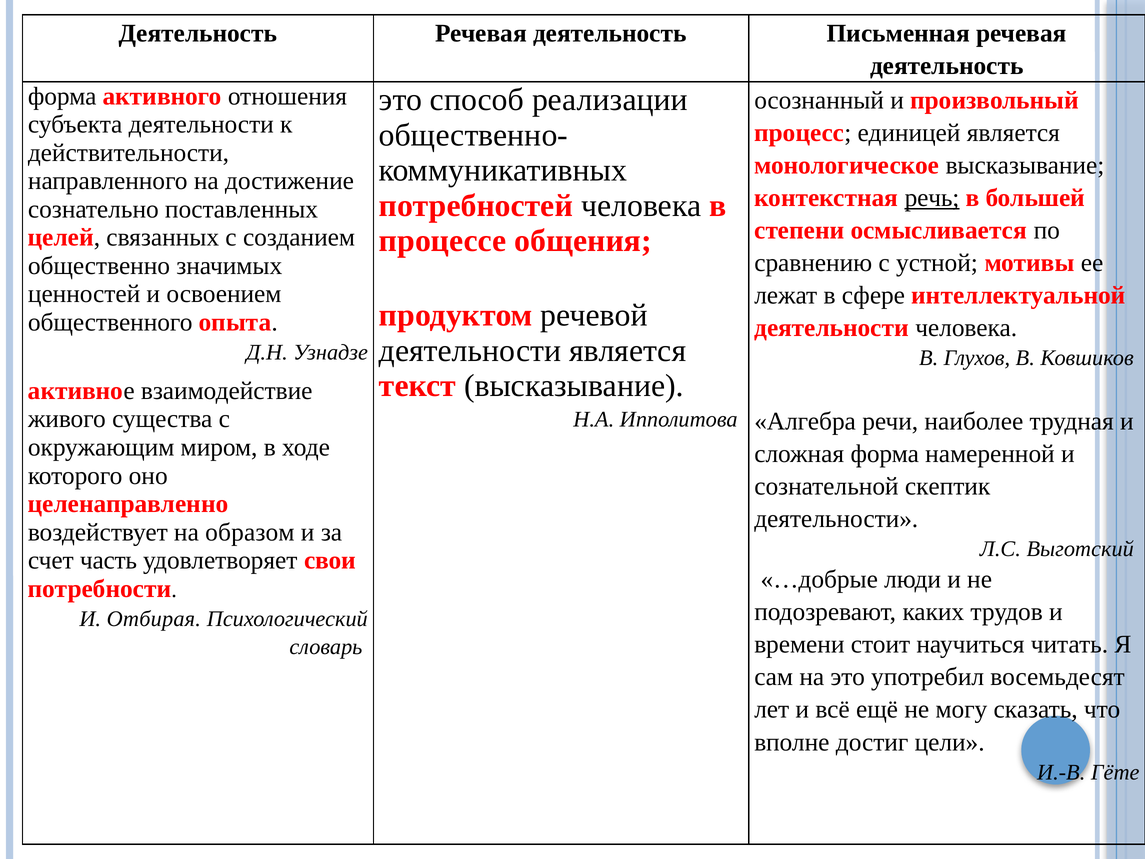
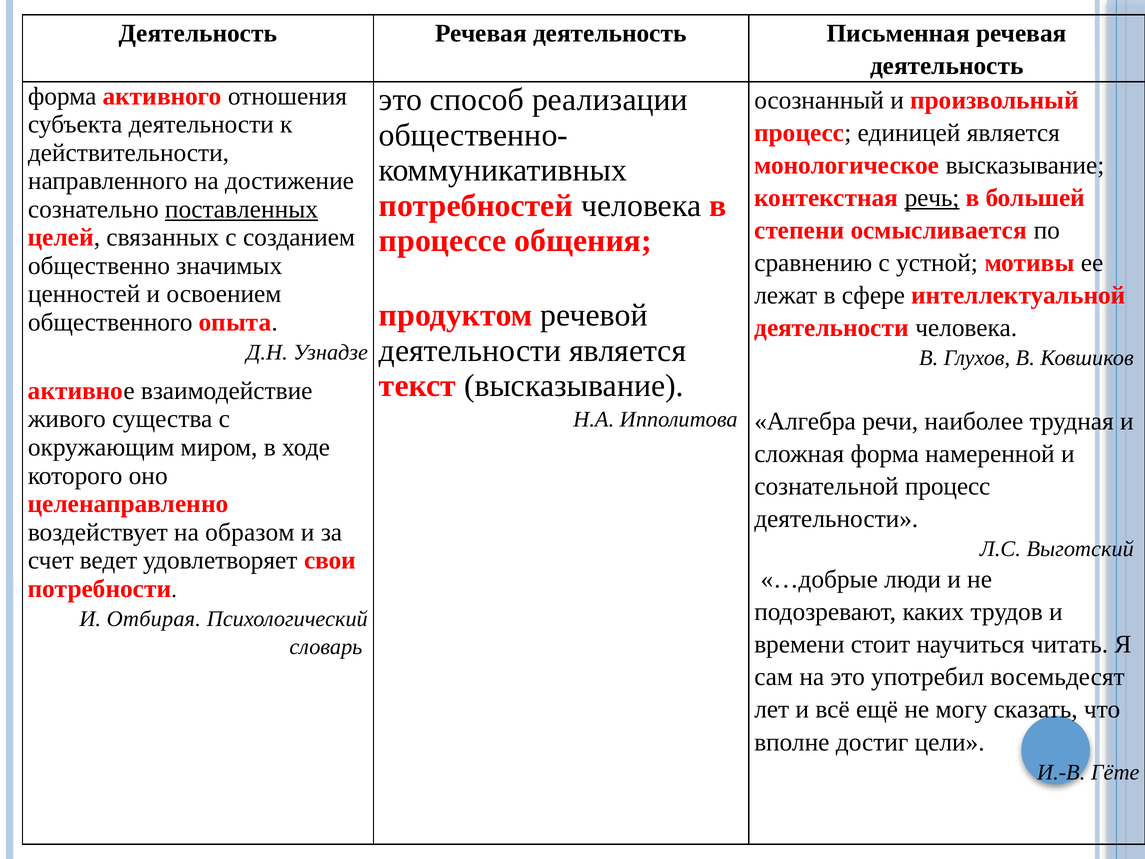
поставленных underline: none -> present
сознательной скептик: скептик -> процесс
часть: часть -> ведет
